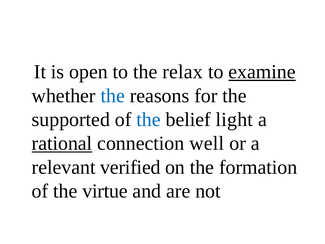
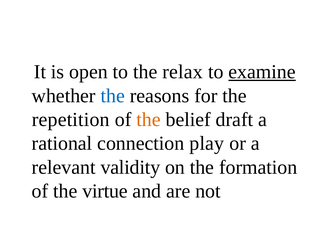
supported: supported -> repetition
the at (148, 119) colour: blue -> orange
light: light -> draft
rational underline: present -> none
well: well -> play
verified: verified -> validity
